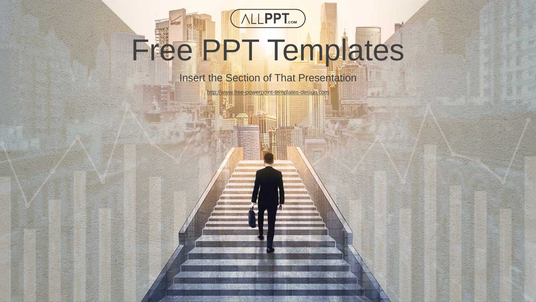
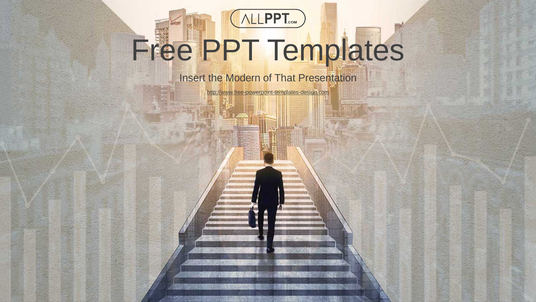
Section: Section -> Modern
